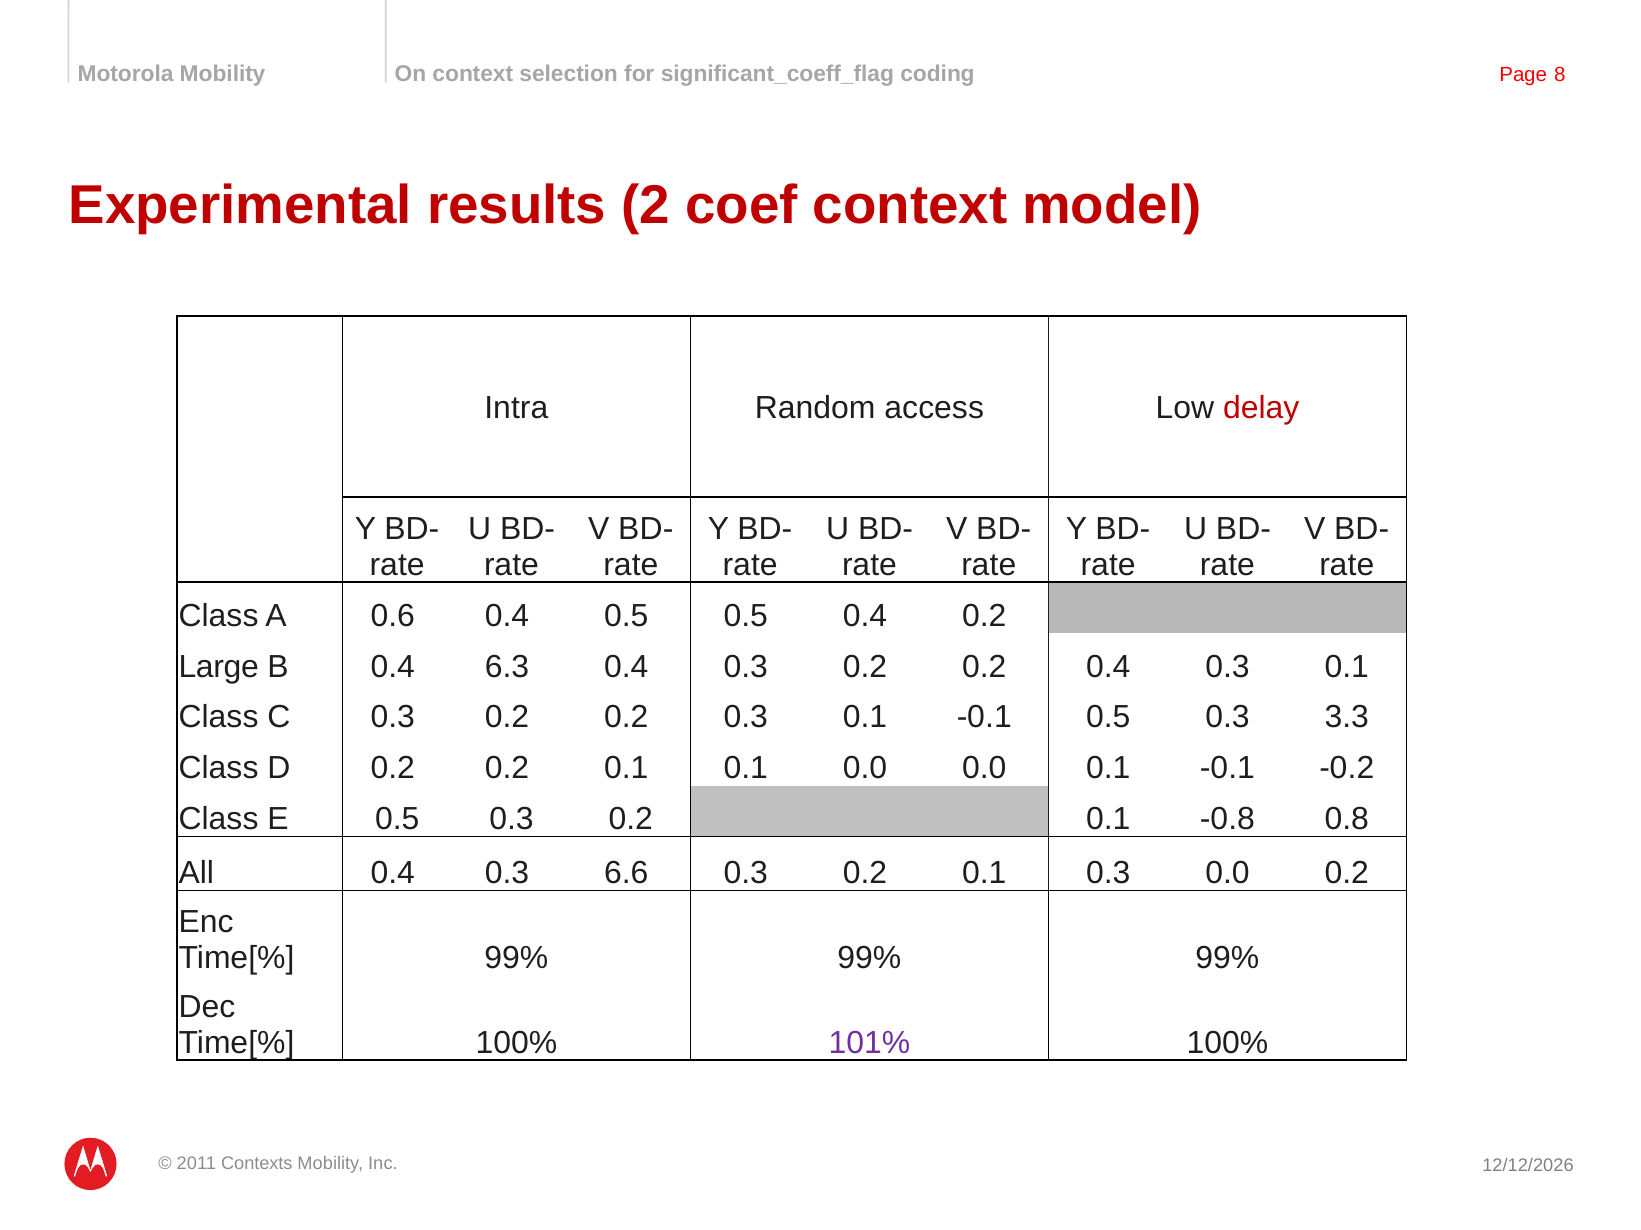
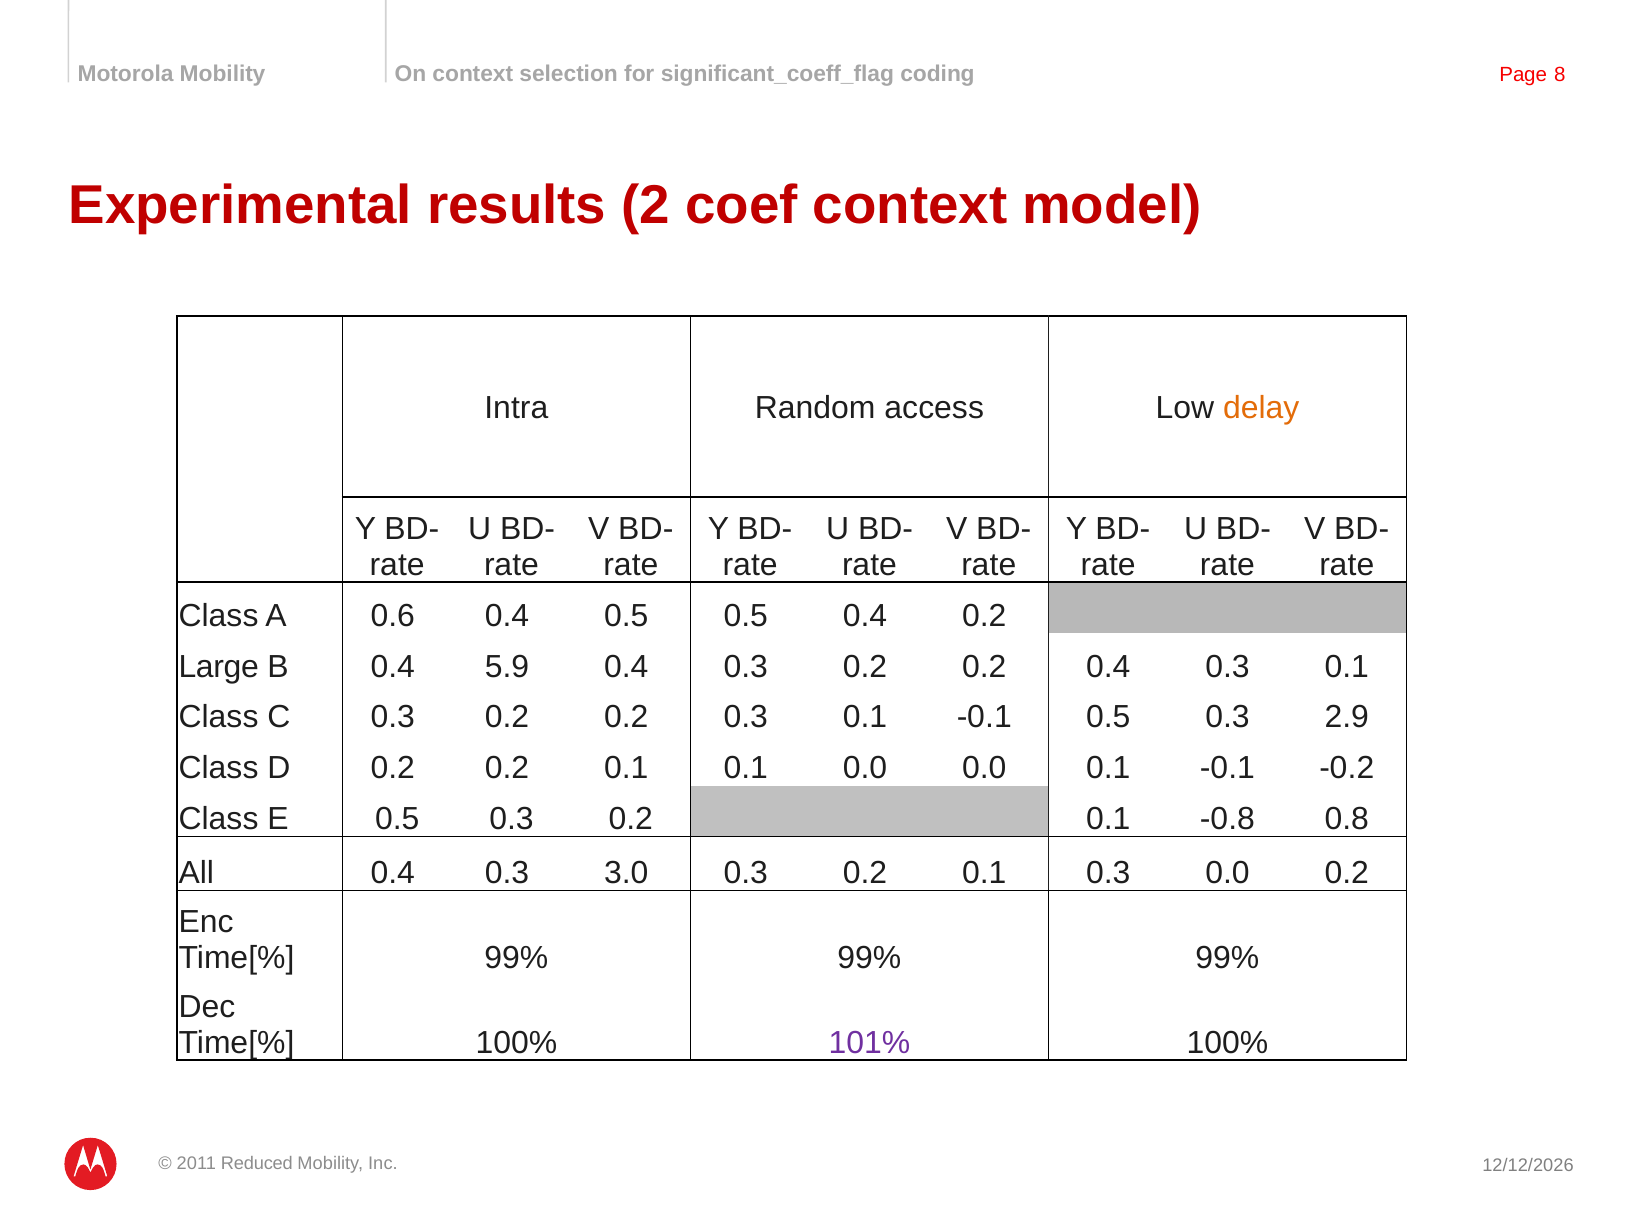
delay colour: red -> orange
6.3: 6.3 -> 5.9
3.3: 3.3 -> 2.9
6.6: 6.6 -> 3.0
Contexts: Contexts -> Reduced
